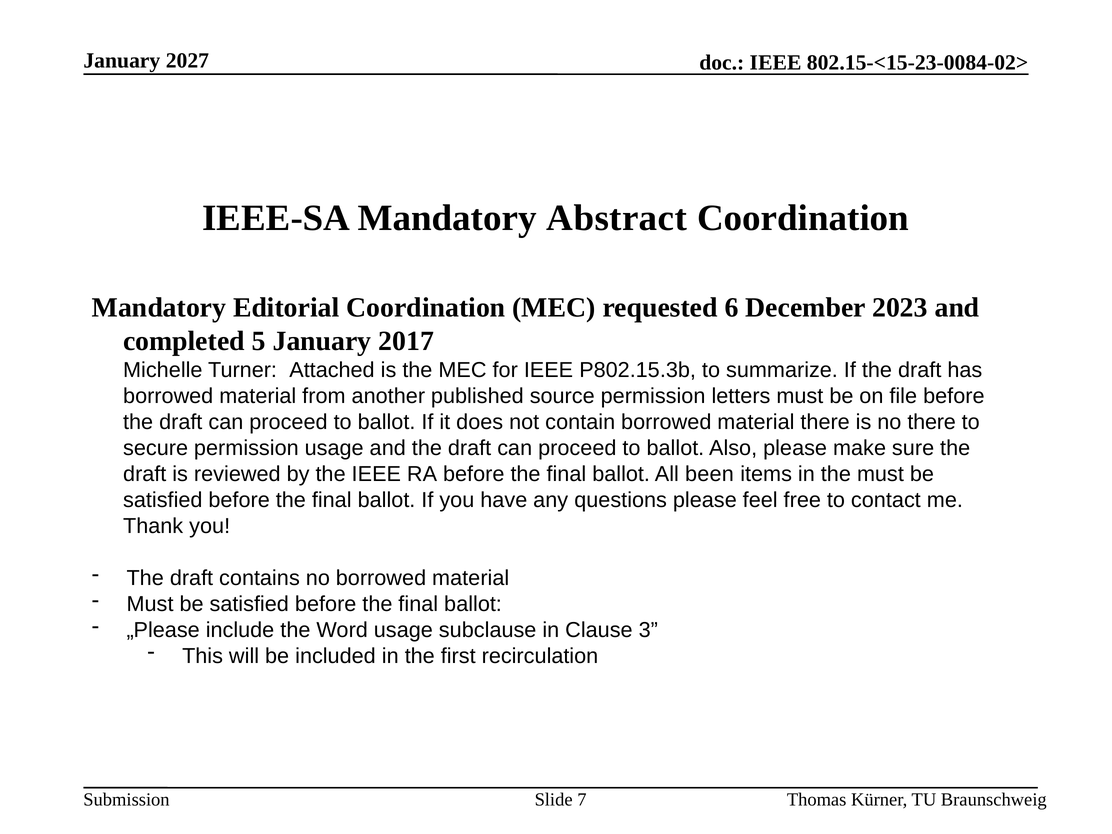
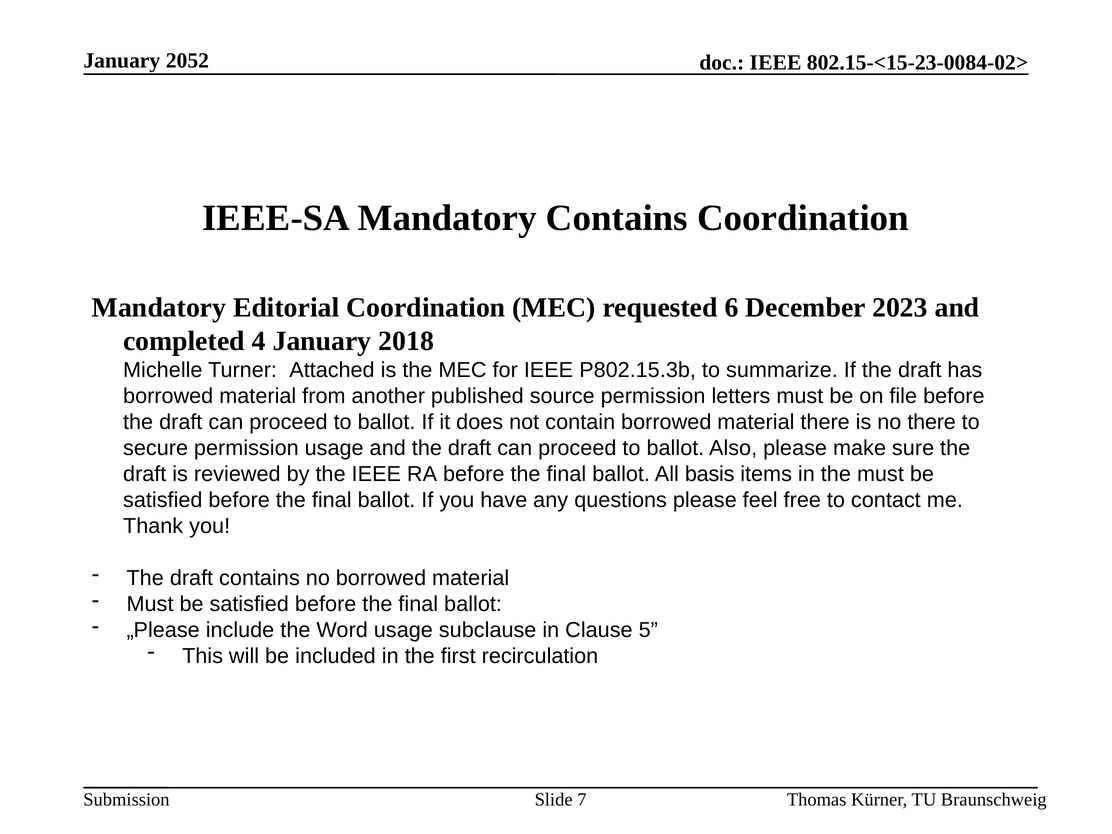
2027: 2027 -> 2052
Mandatory Abstract: Abstract -> Contains
5: 5 -> 4
2017: 2017 -> 2018
been: been -> basis
3: 3 -> 5
